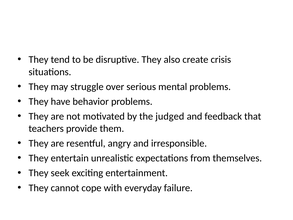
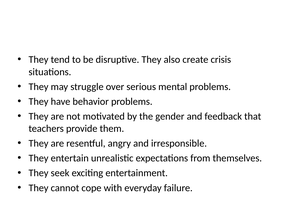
judged: judged -> gender
